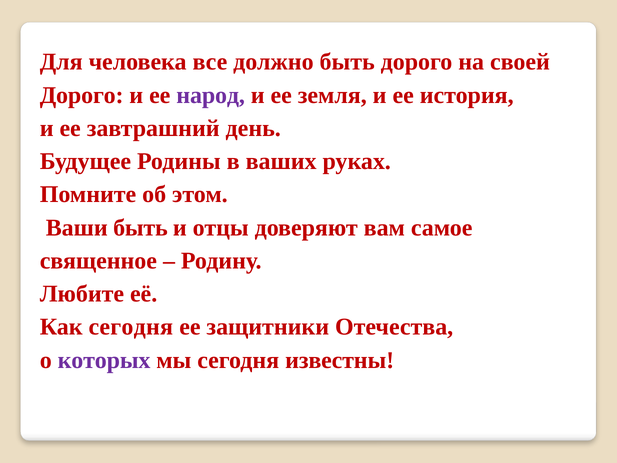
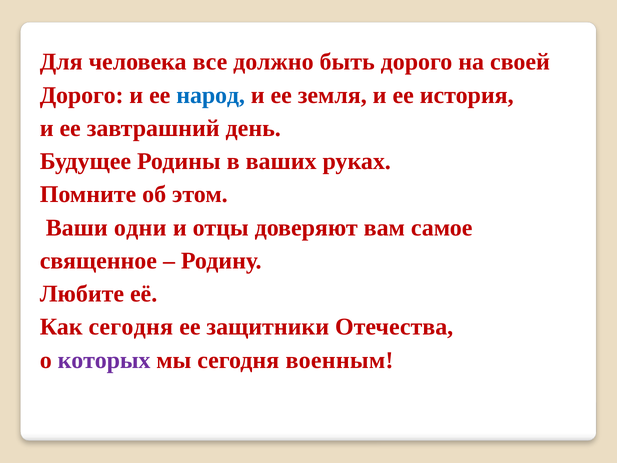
народ colour: purple -> blue
Ваши быть: быть -> одни
известны: известны -> военным
